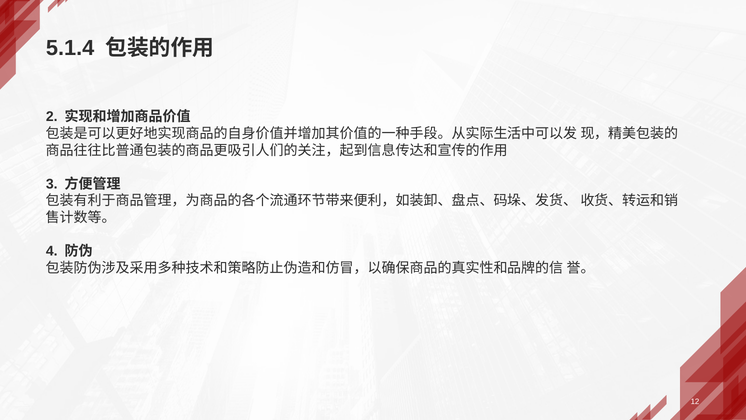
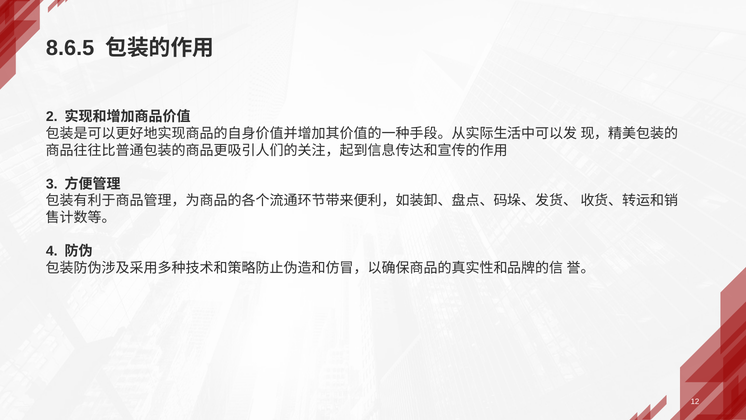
5.1.4: 5.1.4 -> 8.6.5
